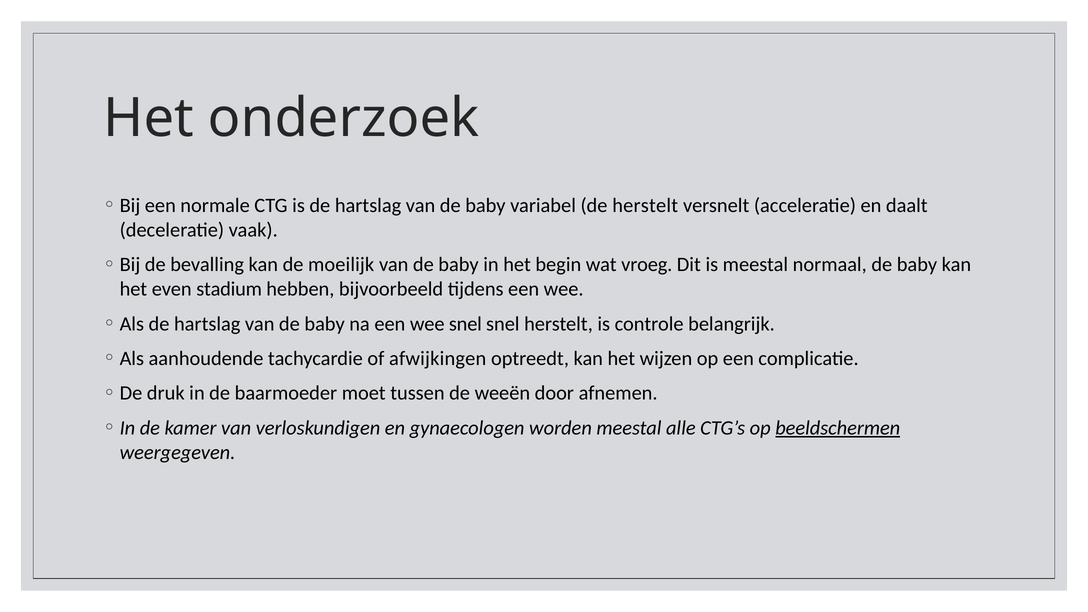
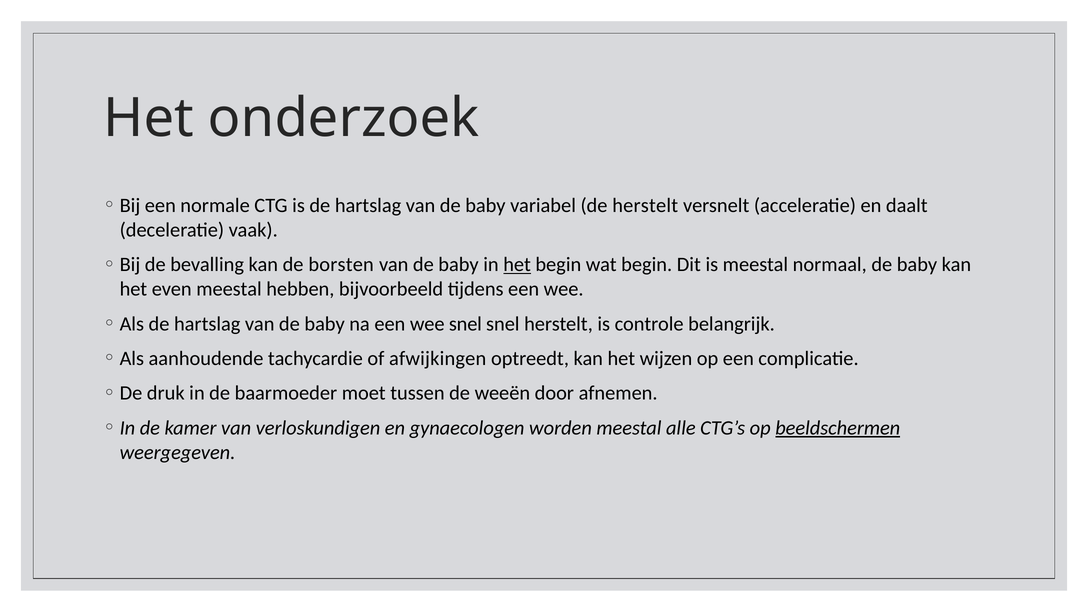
moeilijk: moeilijk -> borsten
het at (517, 265) underline: none -> present
wat vroeg: vroeg -> begin
even stadium: stadium -> meestal
